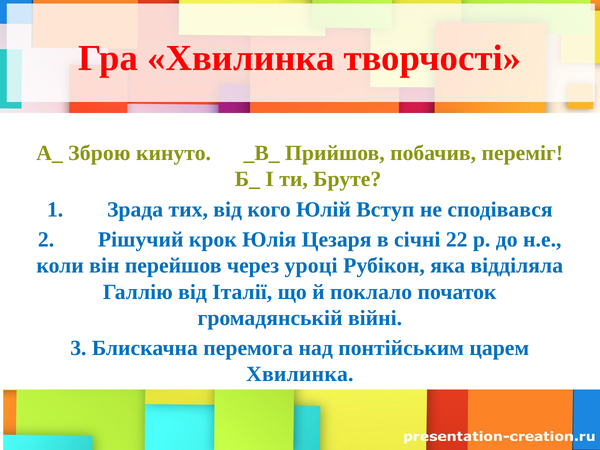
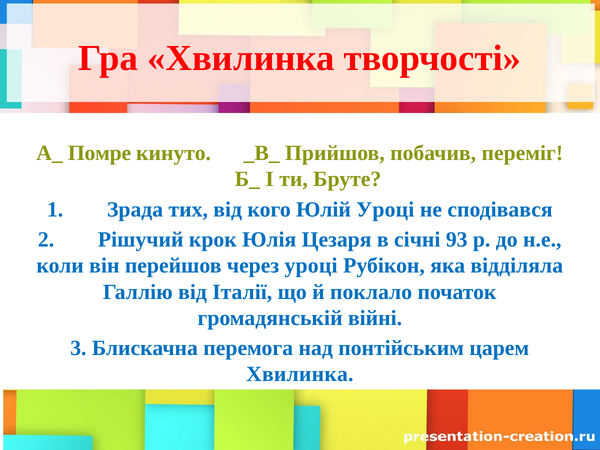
Зброю: Зброю -> Помре
Юлій Вступ: Вступ -> Уроці
22: 22 -> 93
